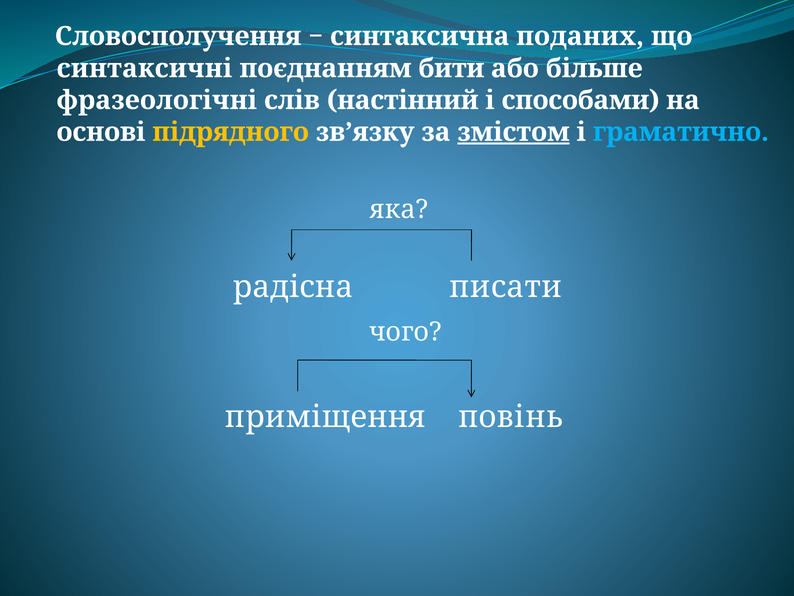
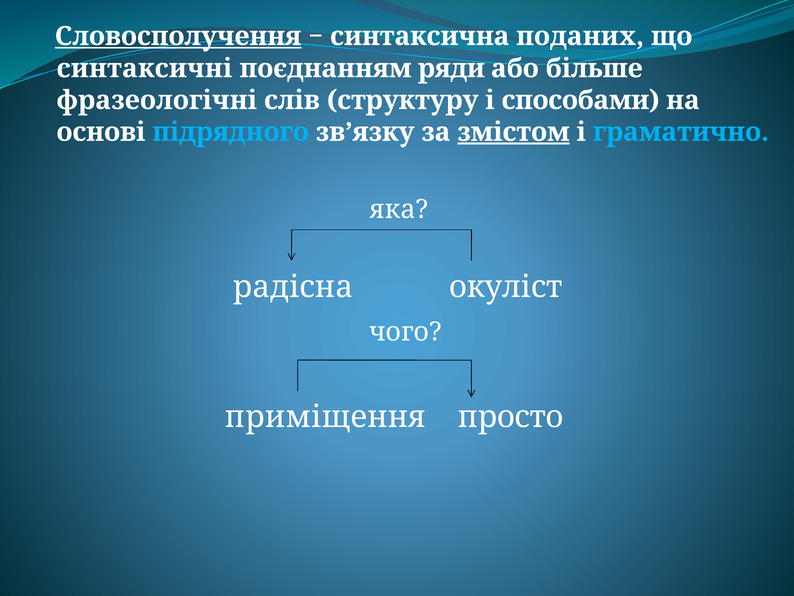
Словосполучення underline: none -> present
бити: бити -> ряди
настінний: настінний -> структуру
підрядного colour: yellow -> light blue
писати: писати -> окуліст
повінь: повінь -> просто
